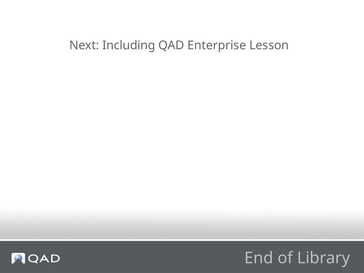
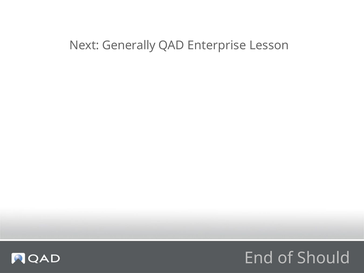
Including: Including -> Generally
Library: Library -> Should
